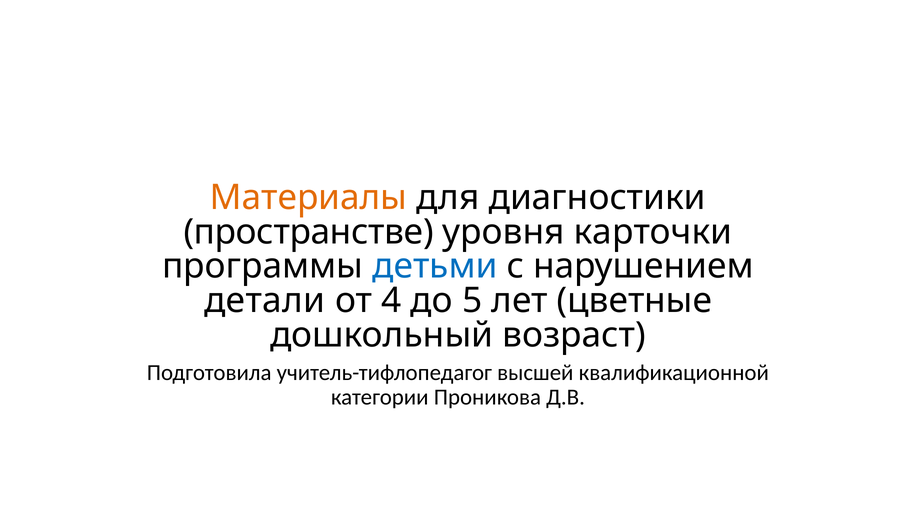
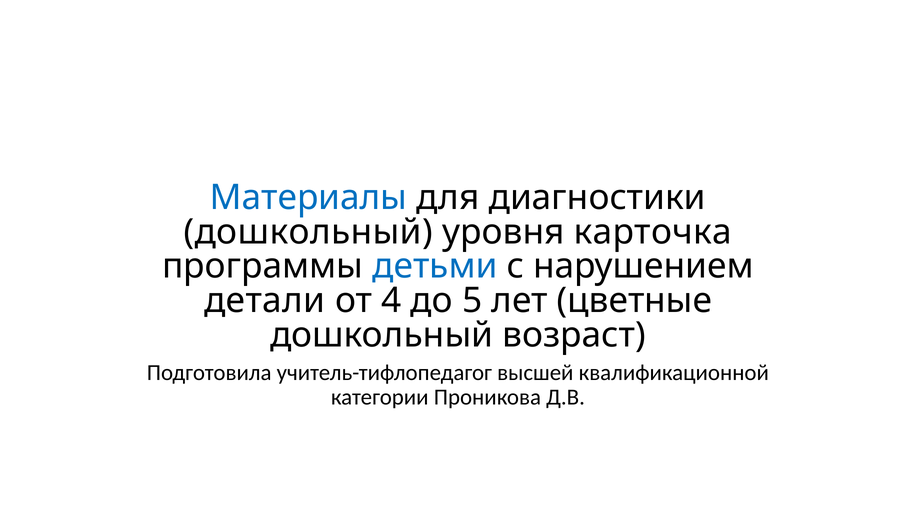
Материалы colour: orange -> blue
пространстве at (309, 232): пространстве -> дошкольный
карточки: карточки -> карточка
